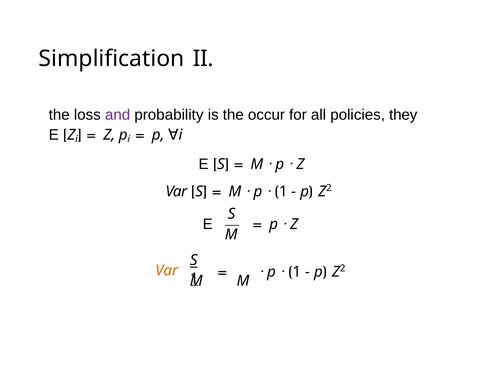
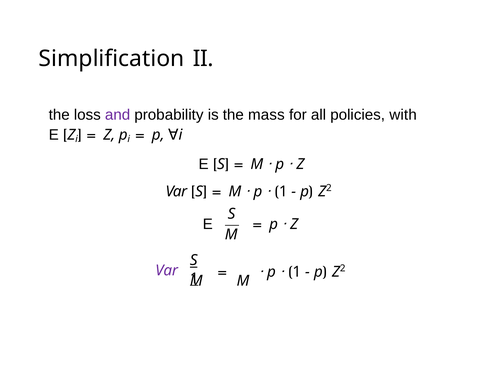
occur: occur -> mass
they: they -> with
Var at (167, 271) colour: orange -> purple
